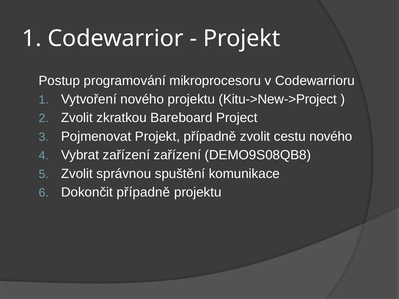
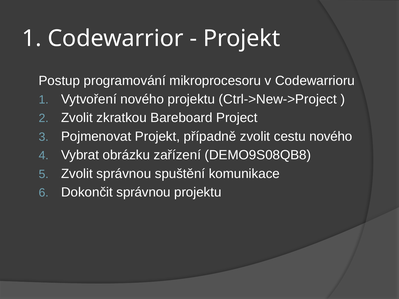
Kitu->New->Project: Kitu->New->Project -> Ctrl->New->Project
Vybrat zařízení: zařízení -> obrázku
Dokončit případně: případně -> správnou
